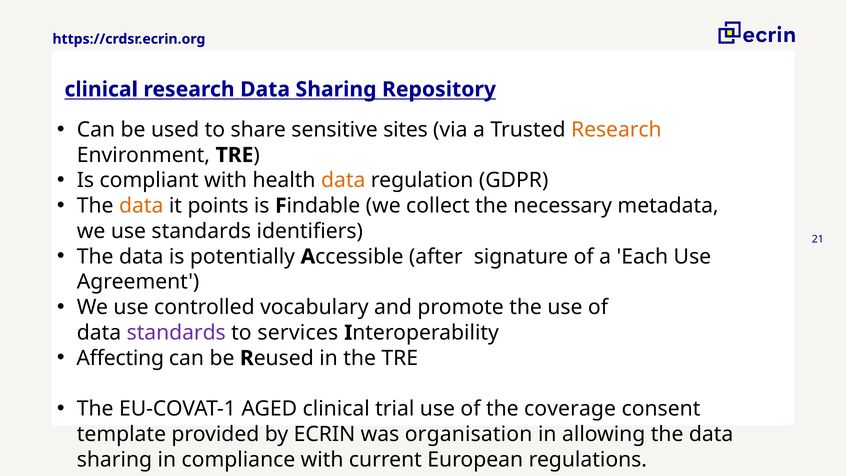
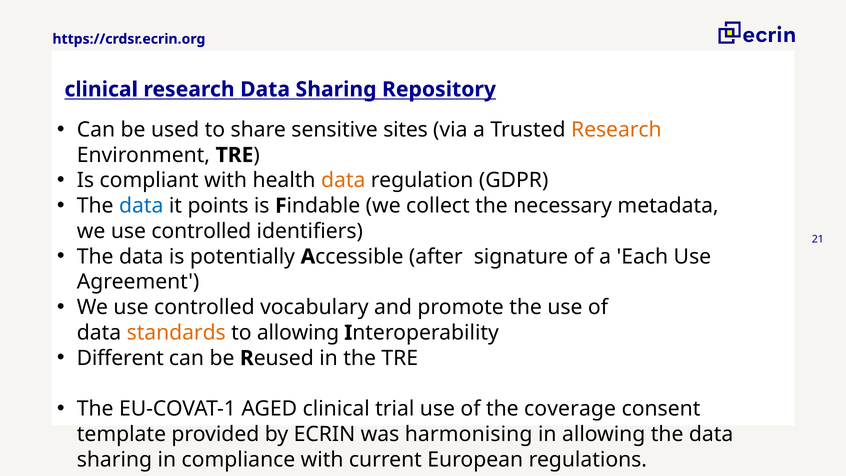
data at (141, 206) colour: orange -> blue
standards at (201, 231): standards -> controlled
standards at (176, 333) colour: purple -> orange
to services: services -> allowing
Affecting: Affecting -> Different
organisation: organisation -> harmonising
